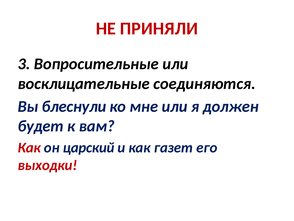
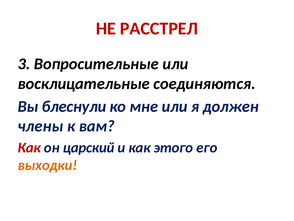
ПРИНЯЛИ: ПРИНЯЛИ -> РАССТРЕЛ
будет: будет -> члены
газет: газет -> этого
выходки colour: red -> orange
